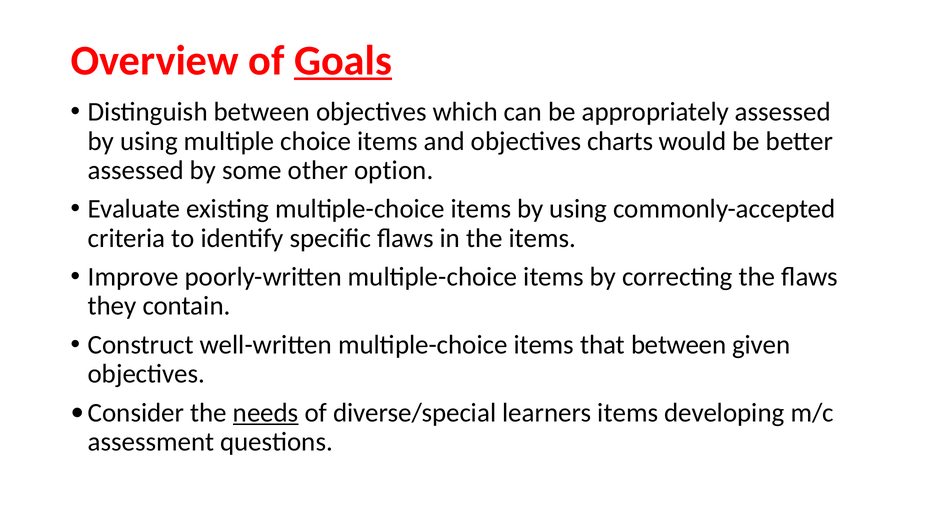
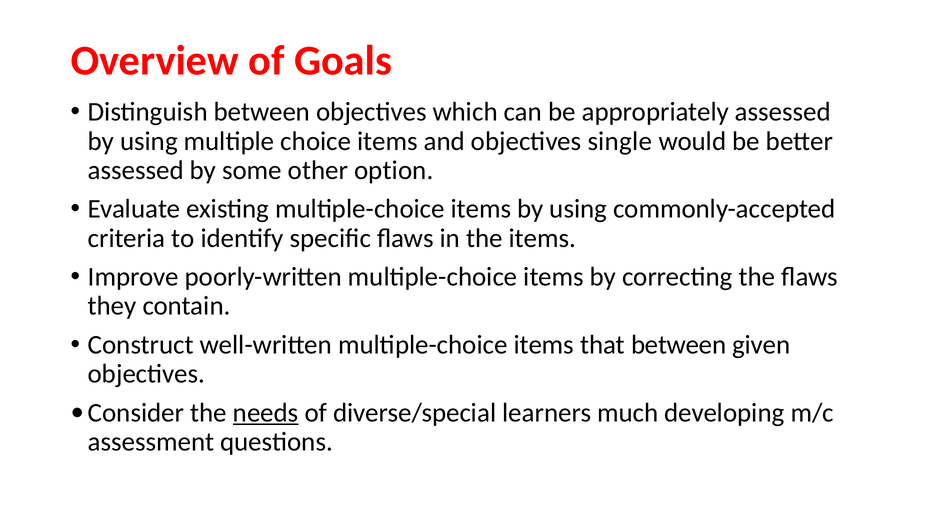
Goals underline: present -> none
charts: charts -> single
learners items: items -> much
